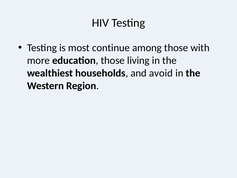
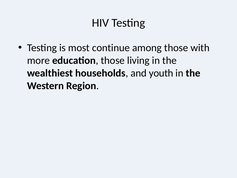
avoid: avoid -> youth
